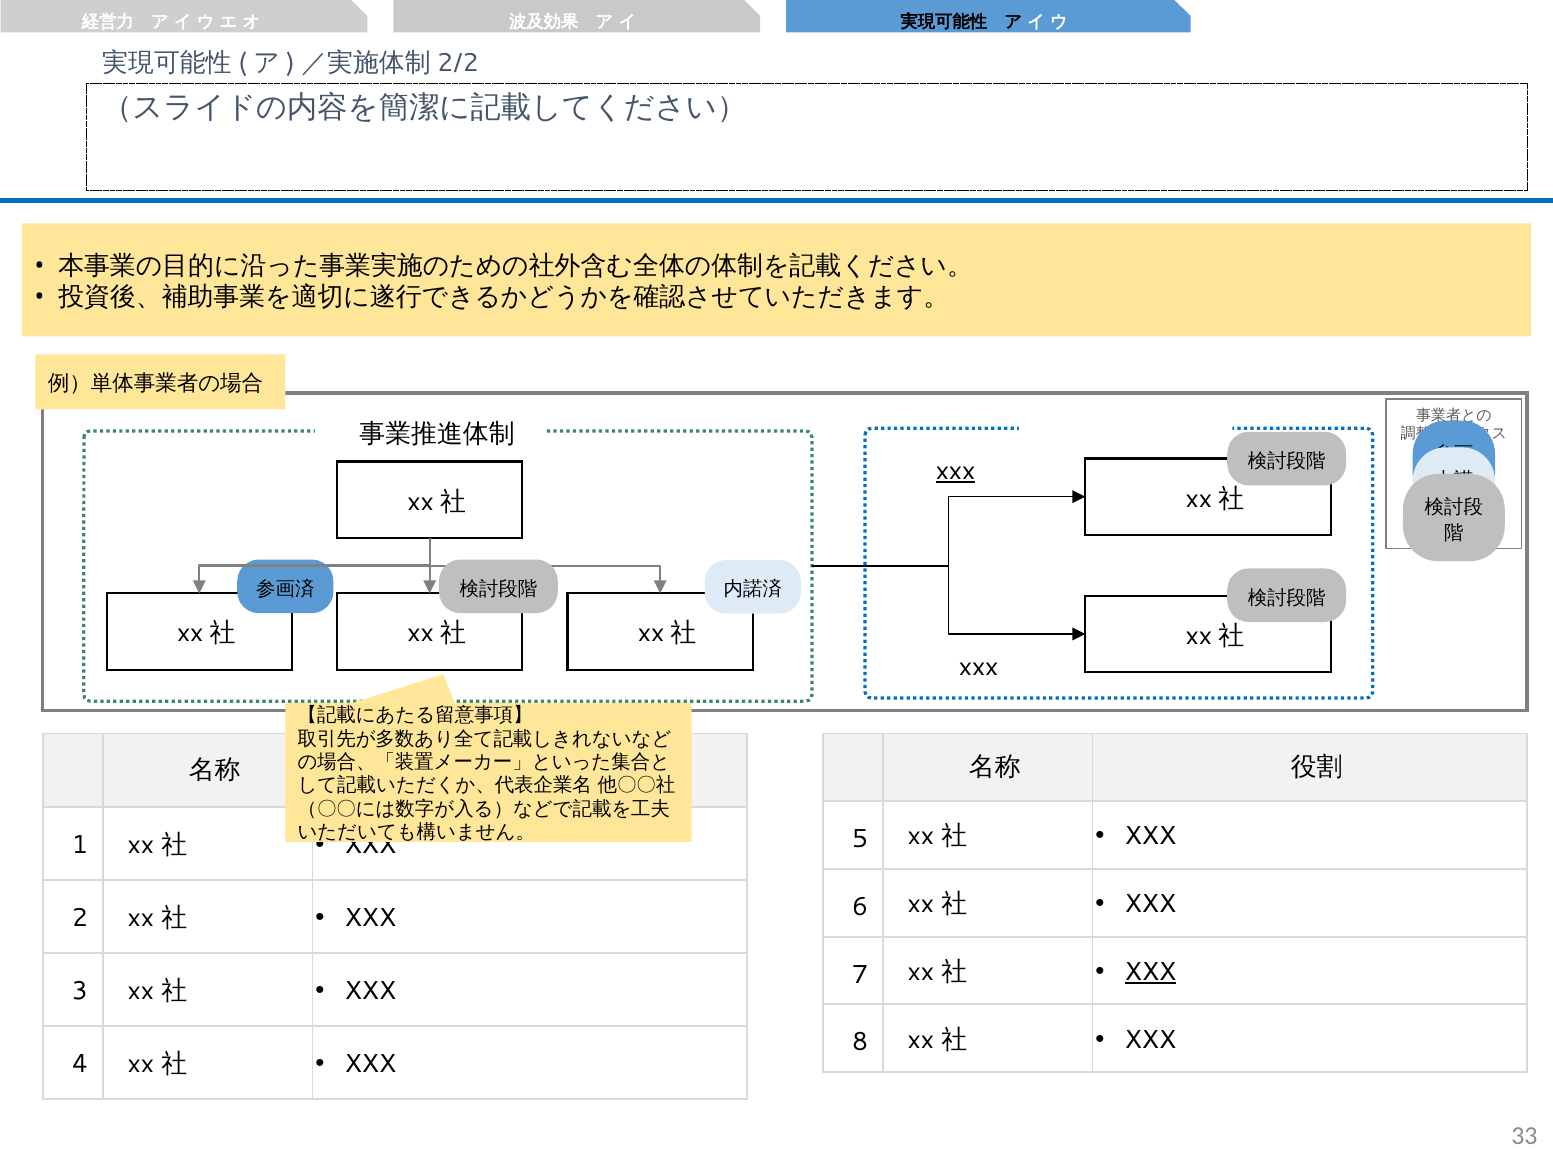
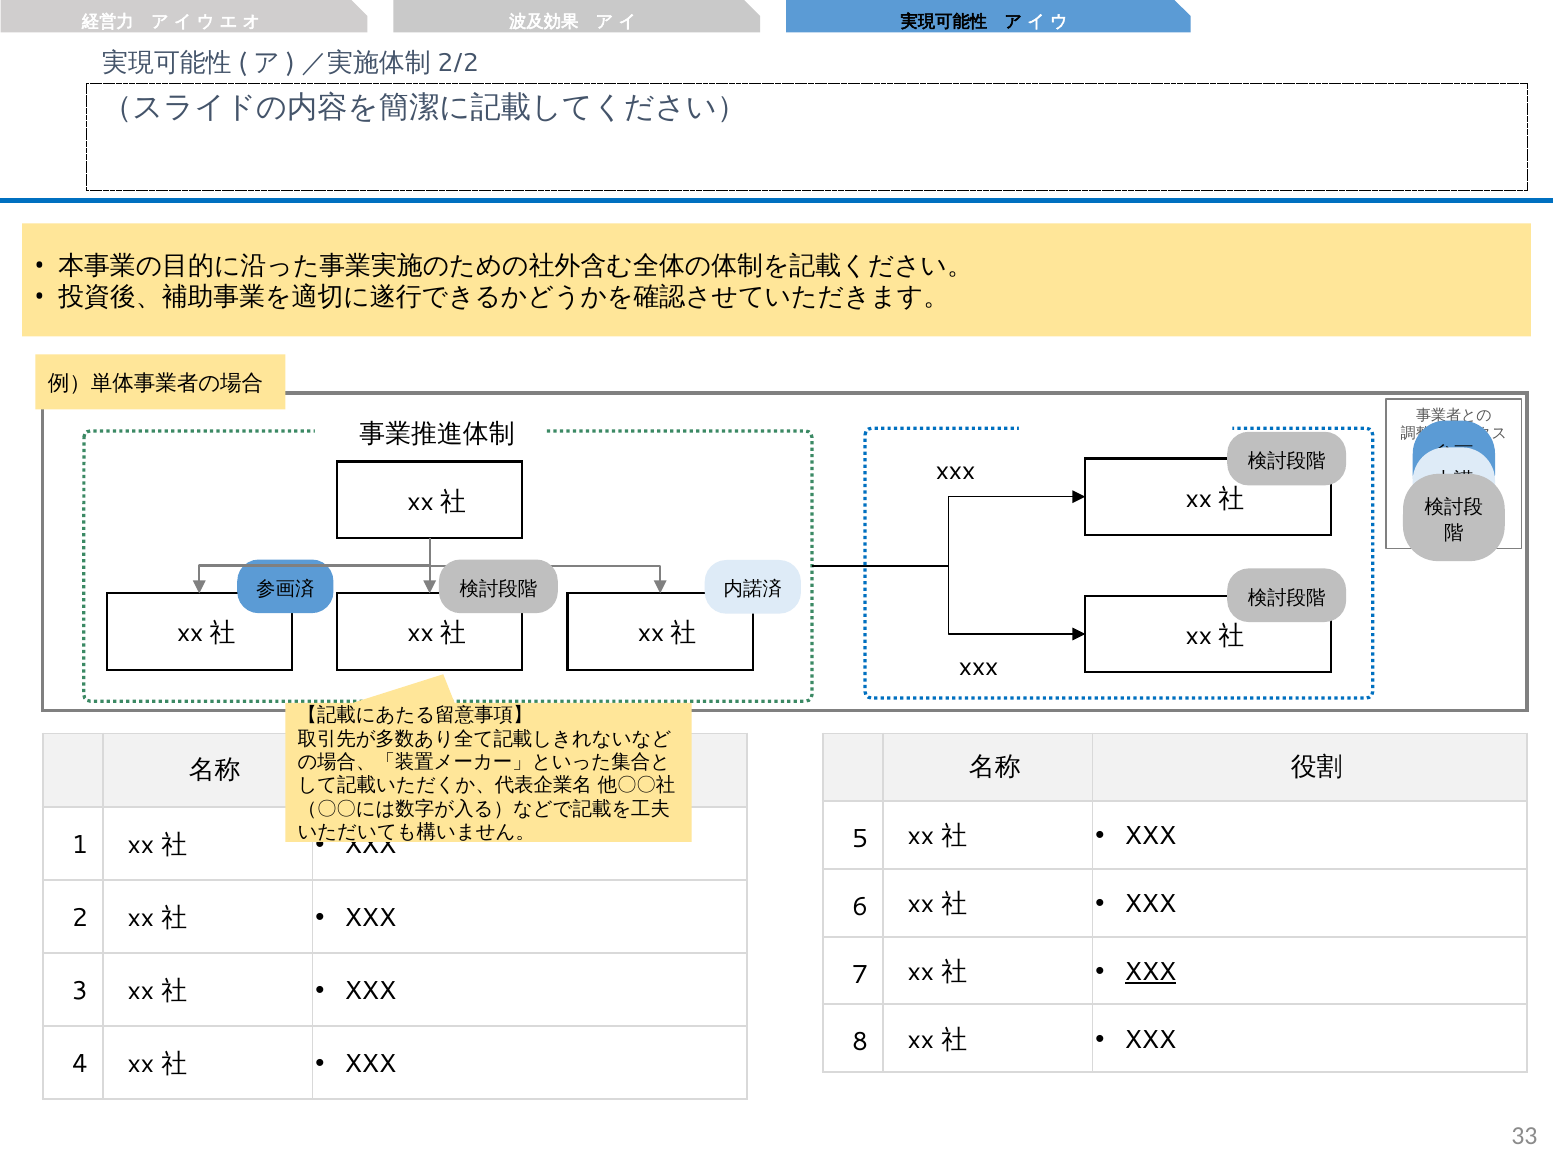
xxx at (956, 471) underline: present -> none
